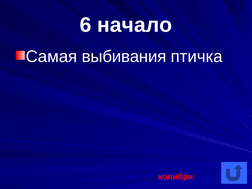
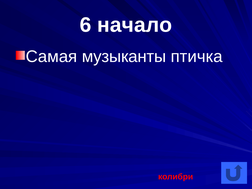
выбивания: выбивания -> музыканты
